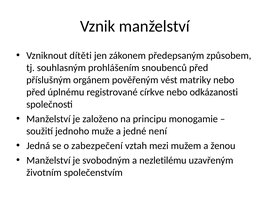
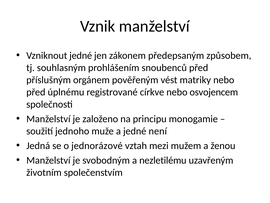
Vzniknout dítěti: dítěti -> jedné
odkázanosti: odkázanosti -> osvojencem
zabezpečení: zabezpečení -> jednorázové
